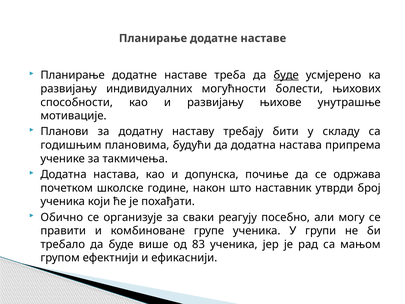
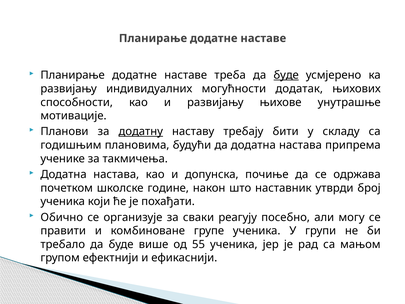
болести: болести -> додатак
додатну underline: none -> present
83: 83 -> 55
